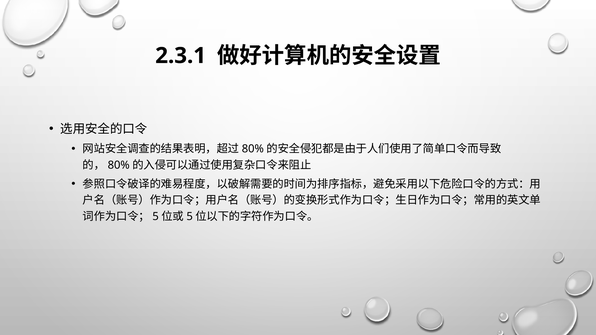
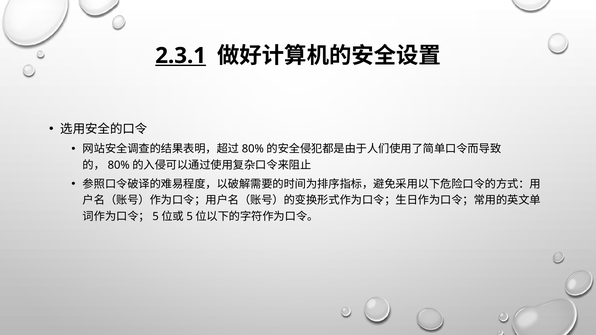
2.3.1 underline: none -> present
